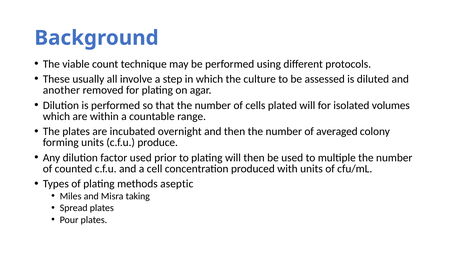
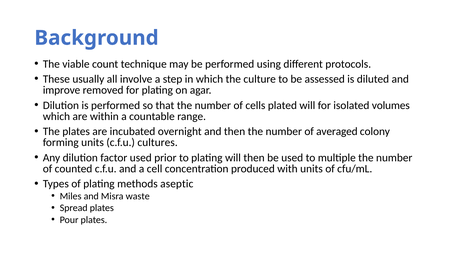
another: another -> improve
produce: produce -> cultures
taking: taking -> waste
